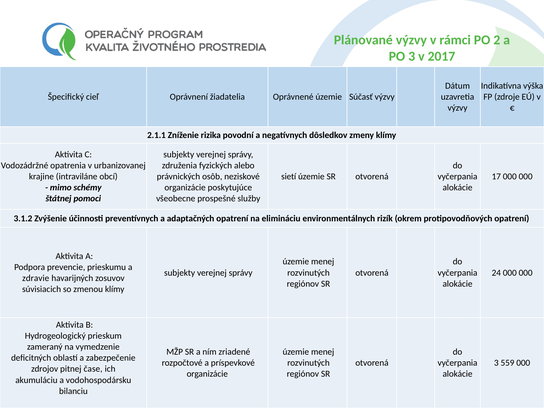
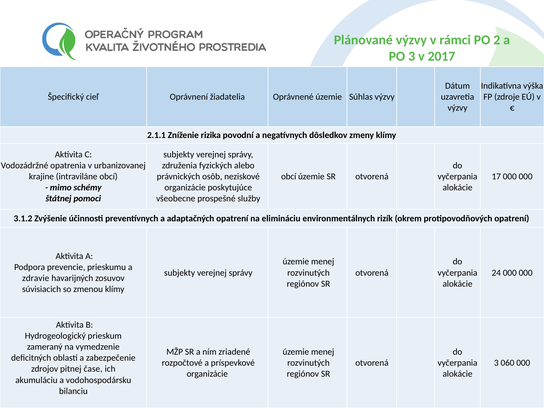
Súčasť: Súčasť -> Súhlas
sietí at (289, 177): sietí -> obcí
559: 559 -> 060
